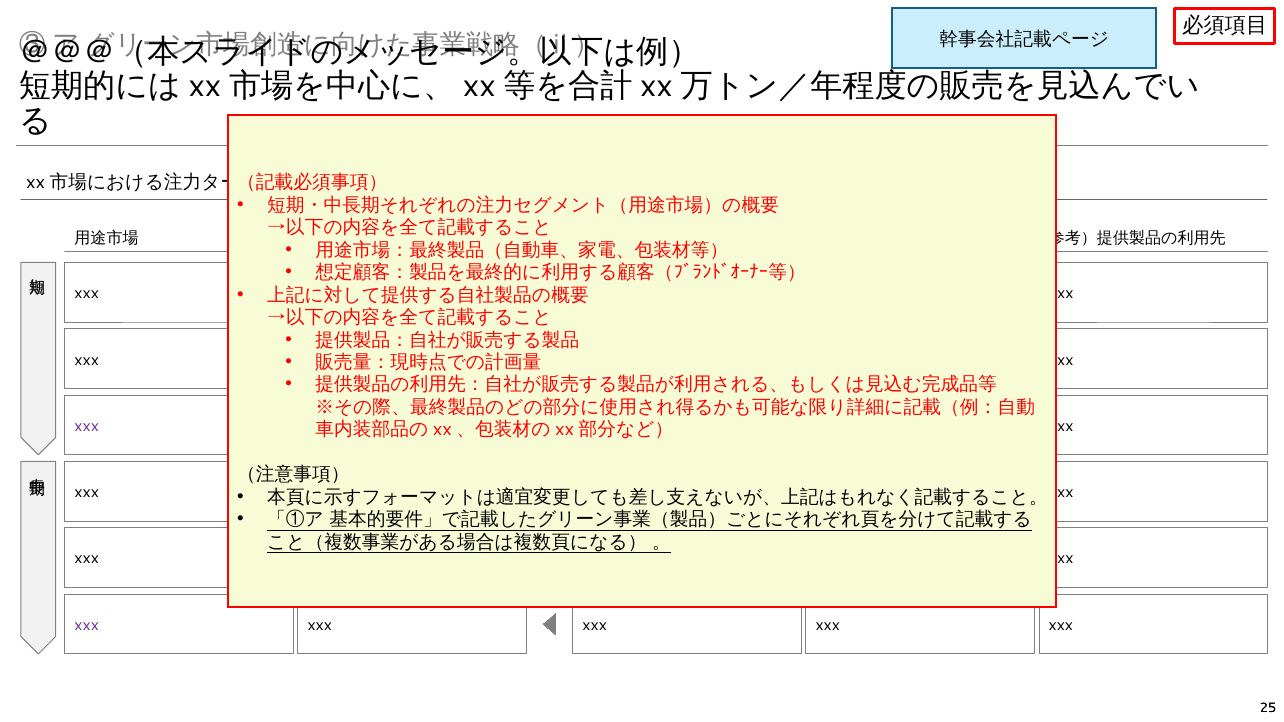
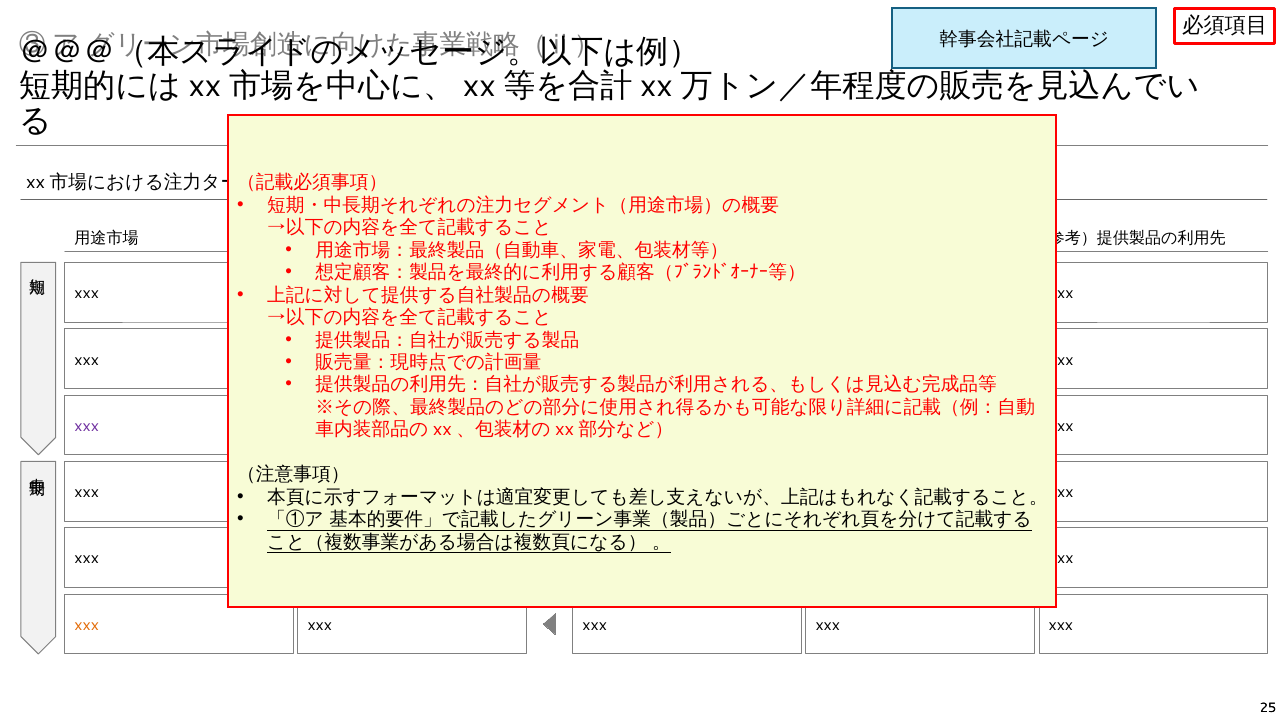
xxx at (87, 625) colour: purple -> orange
